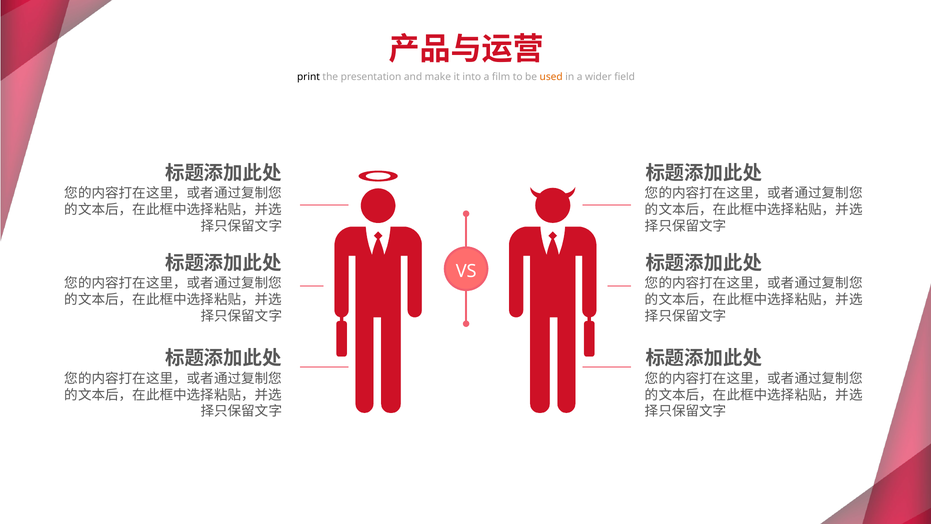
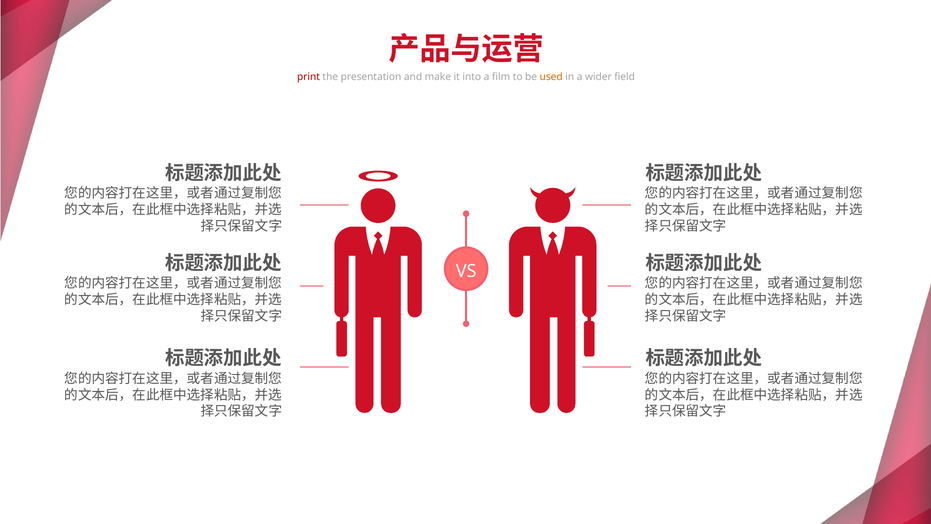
print colour: black -> red
